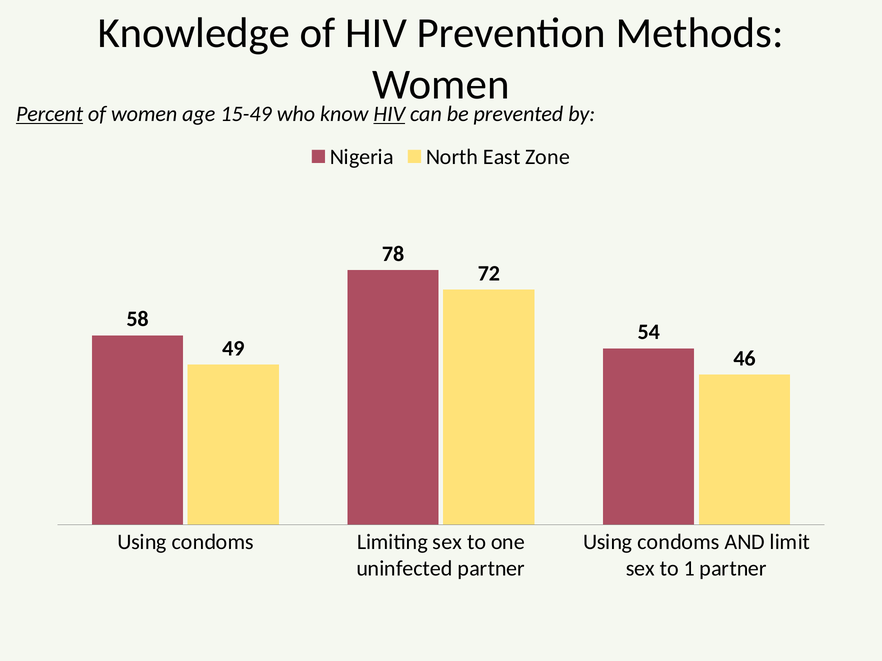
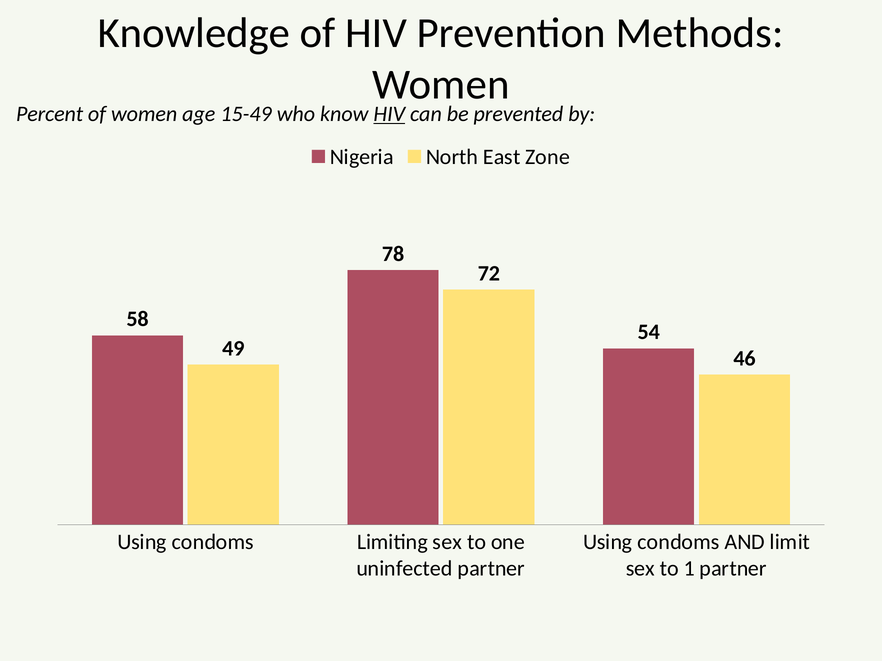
Percent underline: present -> none
